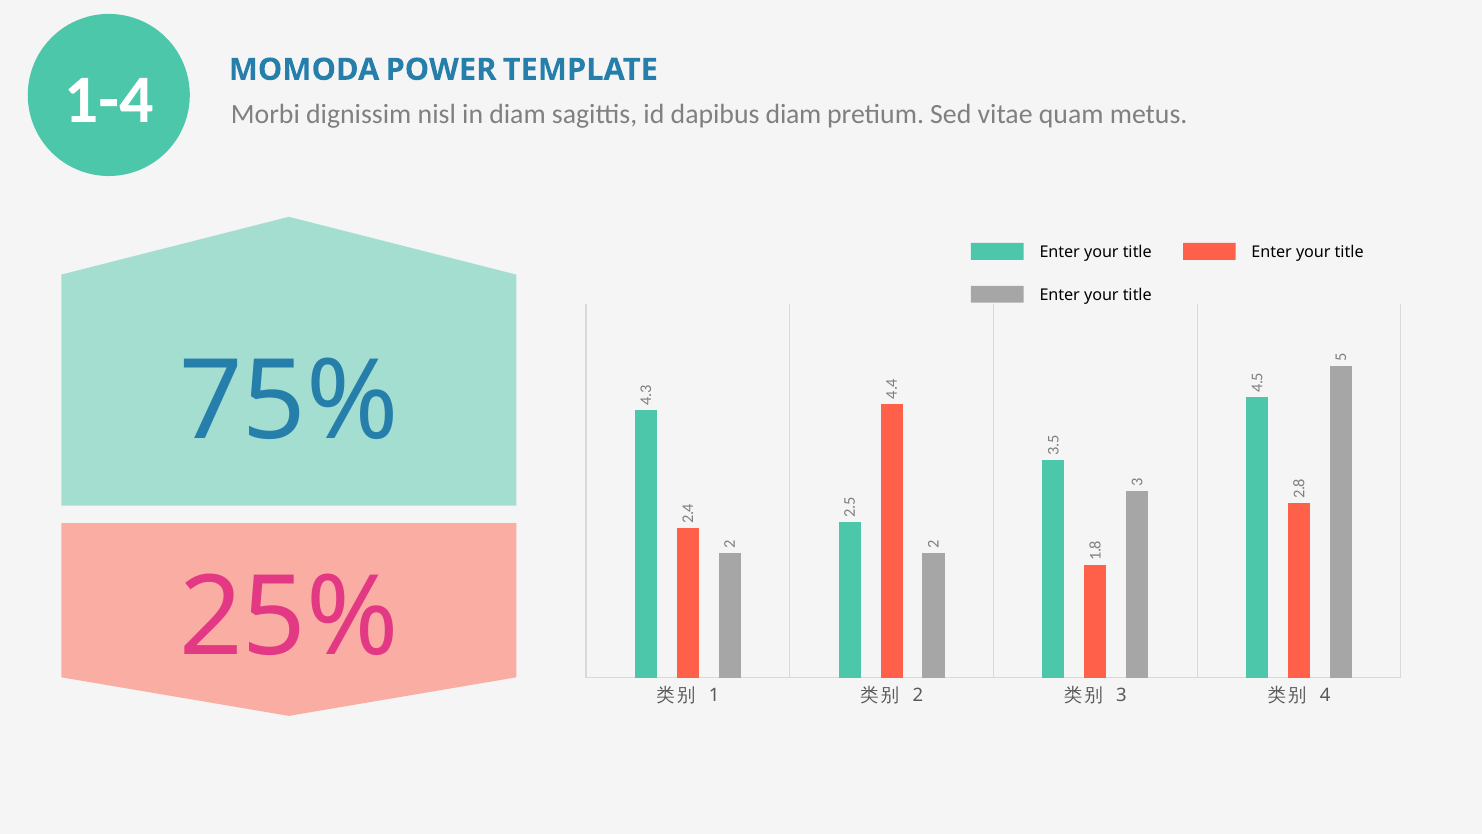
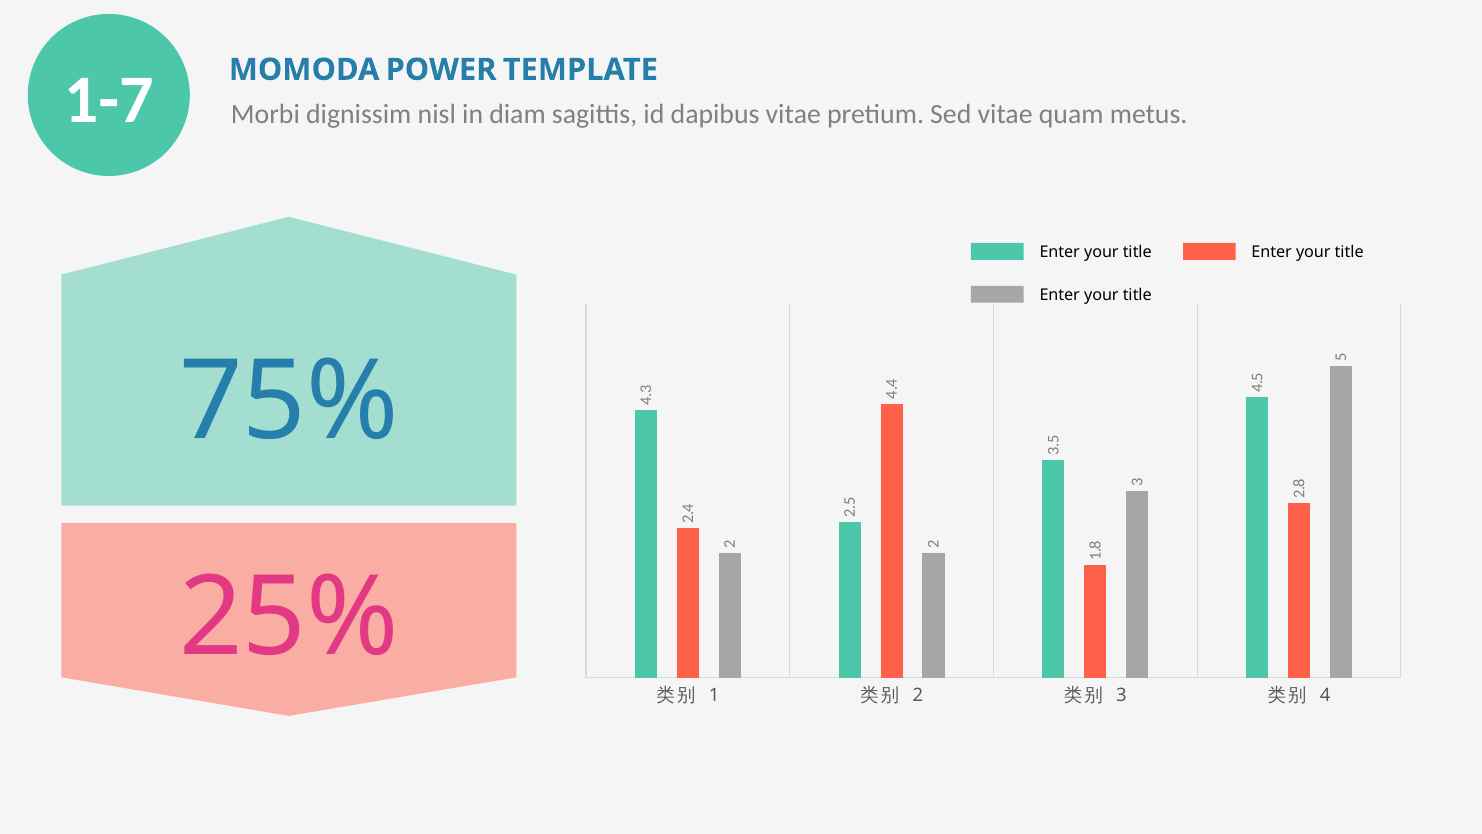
1-4: 1-4 -> 1-7
dapibus diam: diam -> vitae
